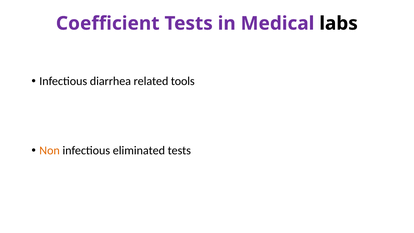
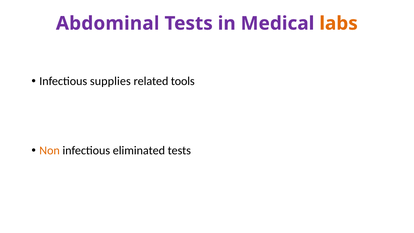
Coefficient: Coefficient -> Abdominal
labs colour: black -> orange
diarrhea: diarrhea -> supplies
